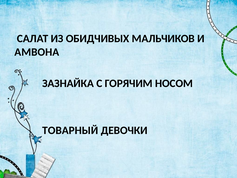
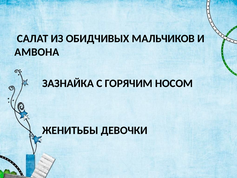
ТОВАРНЫЙ: ТОВАРНЫЙ -> ЖЕНИТЬБЫ
